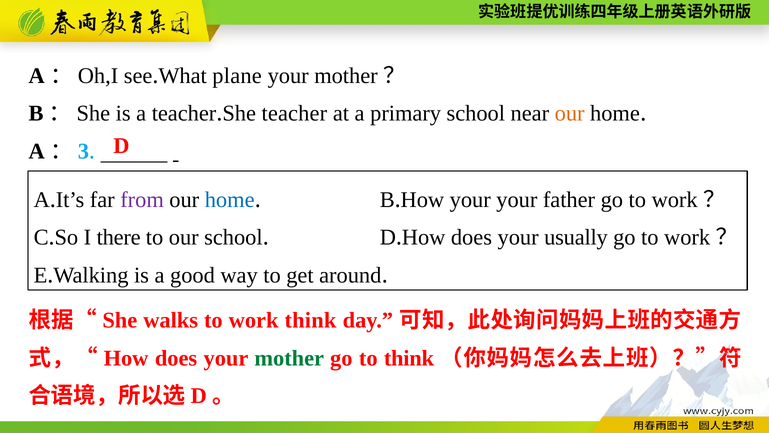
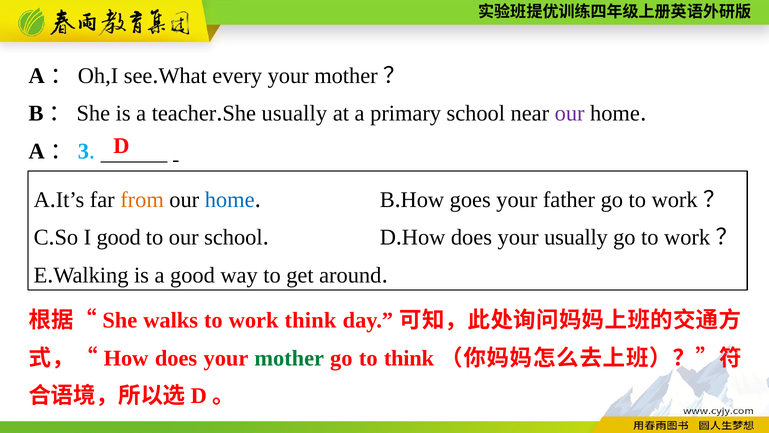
plane: plane -> every
teacher at (294, 113): teacher -> usually
our at (570, 113) colour: orange -> purple
from colour: purple -> orange
your at (470, 200): your -> goes
I there: there -> good
